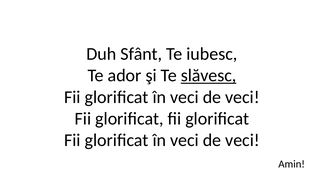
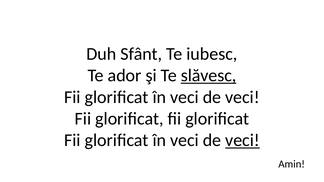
veci at (242, 140) underline: none -> present
